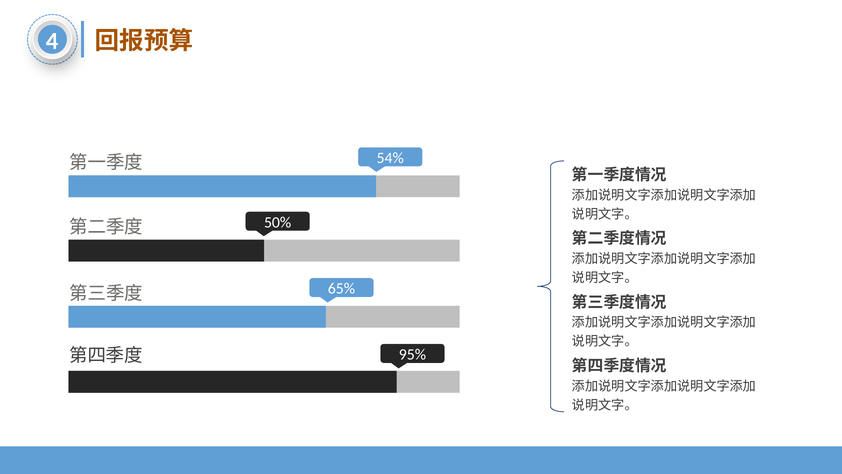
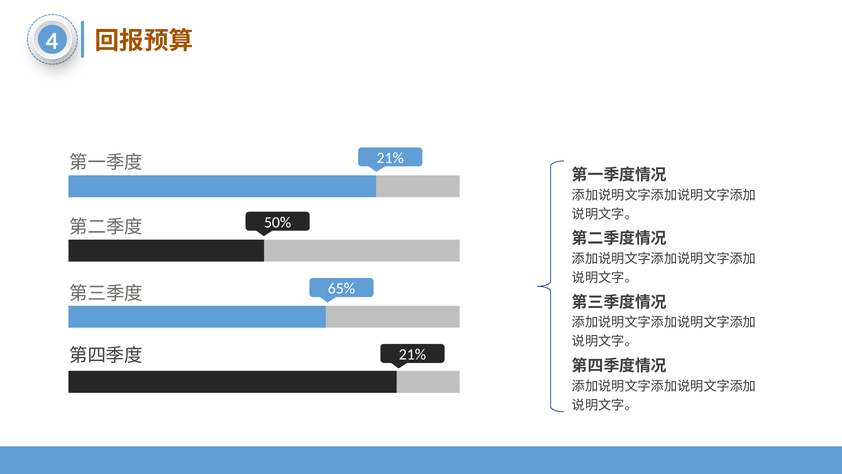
54% at (390, 158): 54% -> 21%
95% at (412, 354): 95% -> 21%
